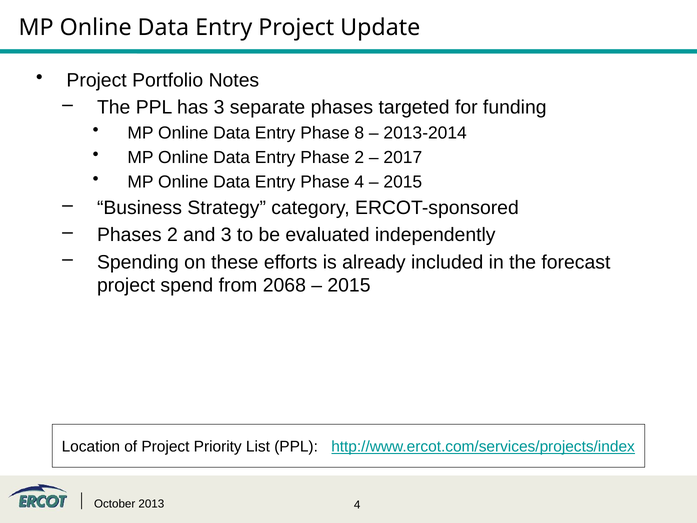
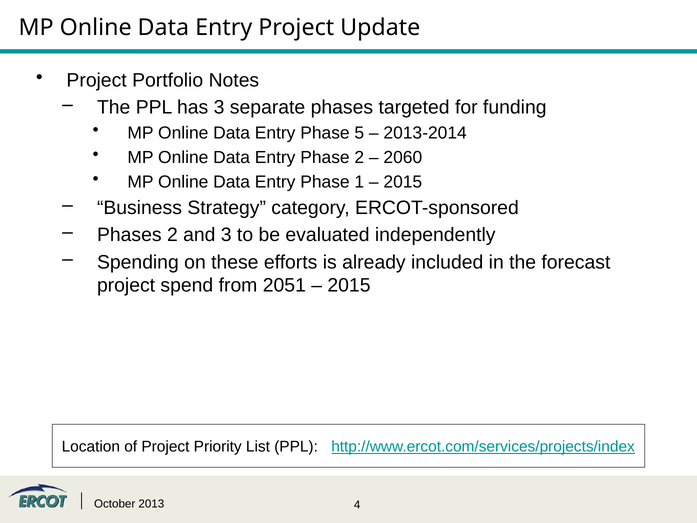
8: 8 -> 5
2017: 2017 -> 2060
Phase 4: 4 -> 1
2068: 2068 -> 2051
